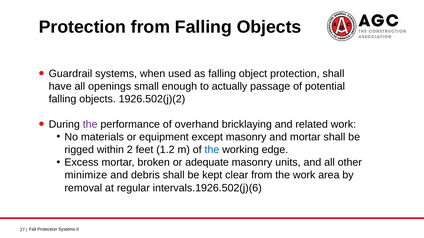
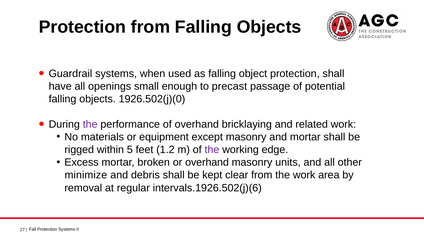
actually: actually -> precast
1926.502(j)(2: 1926.502(j)(2 -> 1926.502(j)(0
2: 2 -> 5
the at (212, 150) colour: blue -> purple
or adequate: adequate -> overhand
